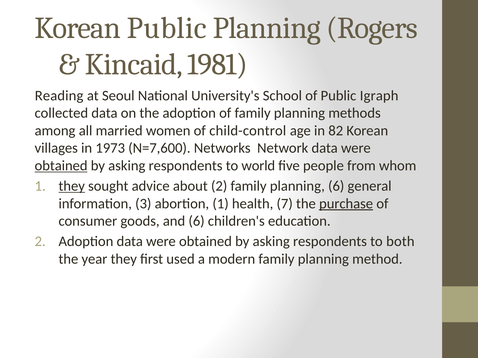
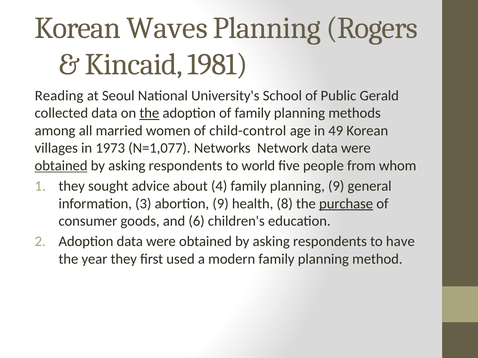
Korean Public: Public -> Waves
Igraph: Igraph -> Gerald
the at (149, 113) underline: none -> present
82: 82 -> 49
N=7,600: N=7,600 -> N=1,077
they at (72, 186) underline: present -> none
about 2: 2 -> 4
planning 6: 6 -> 9
abortion 1: 1 -> 9
7: 7 -> 8
both: both -> have
